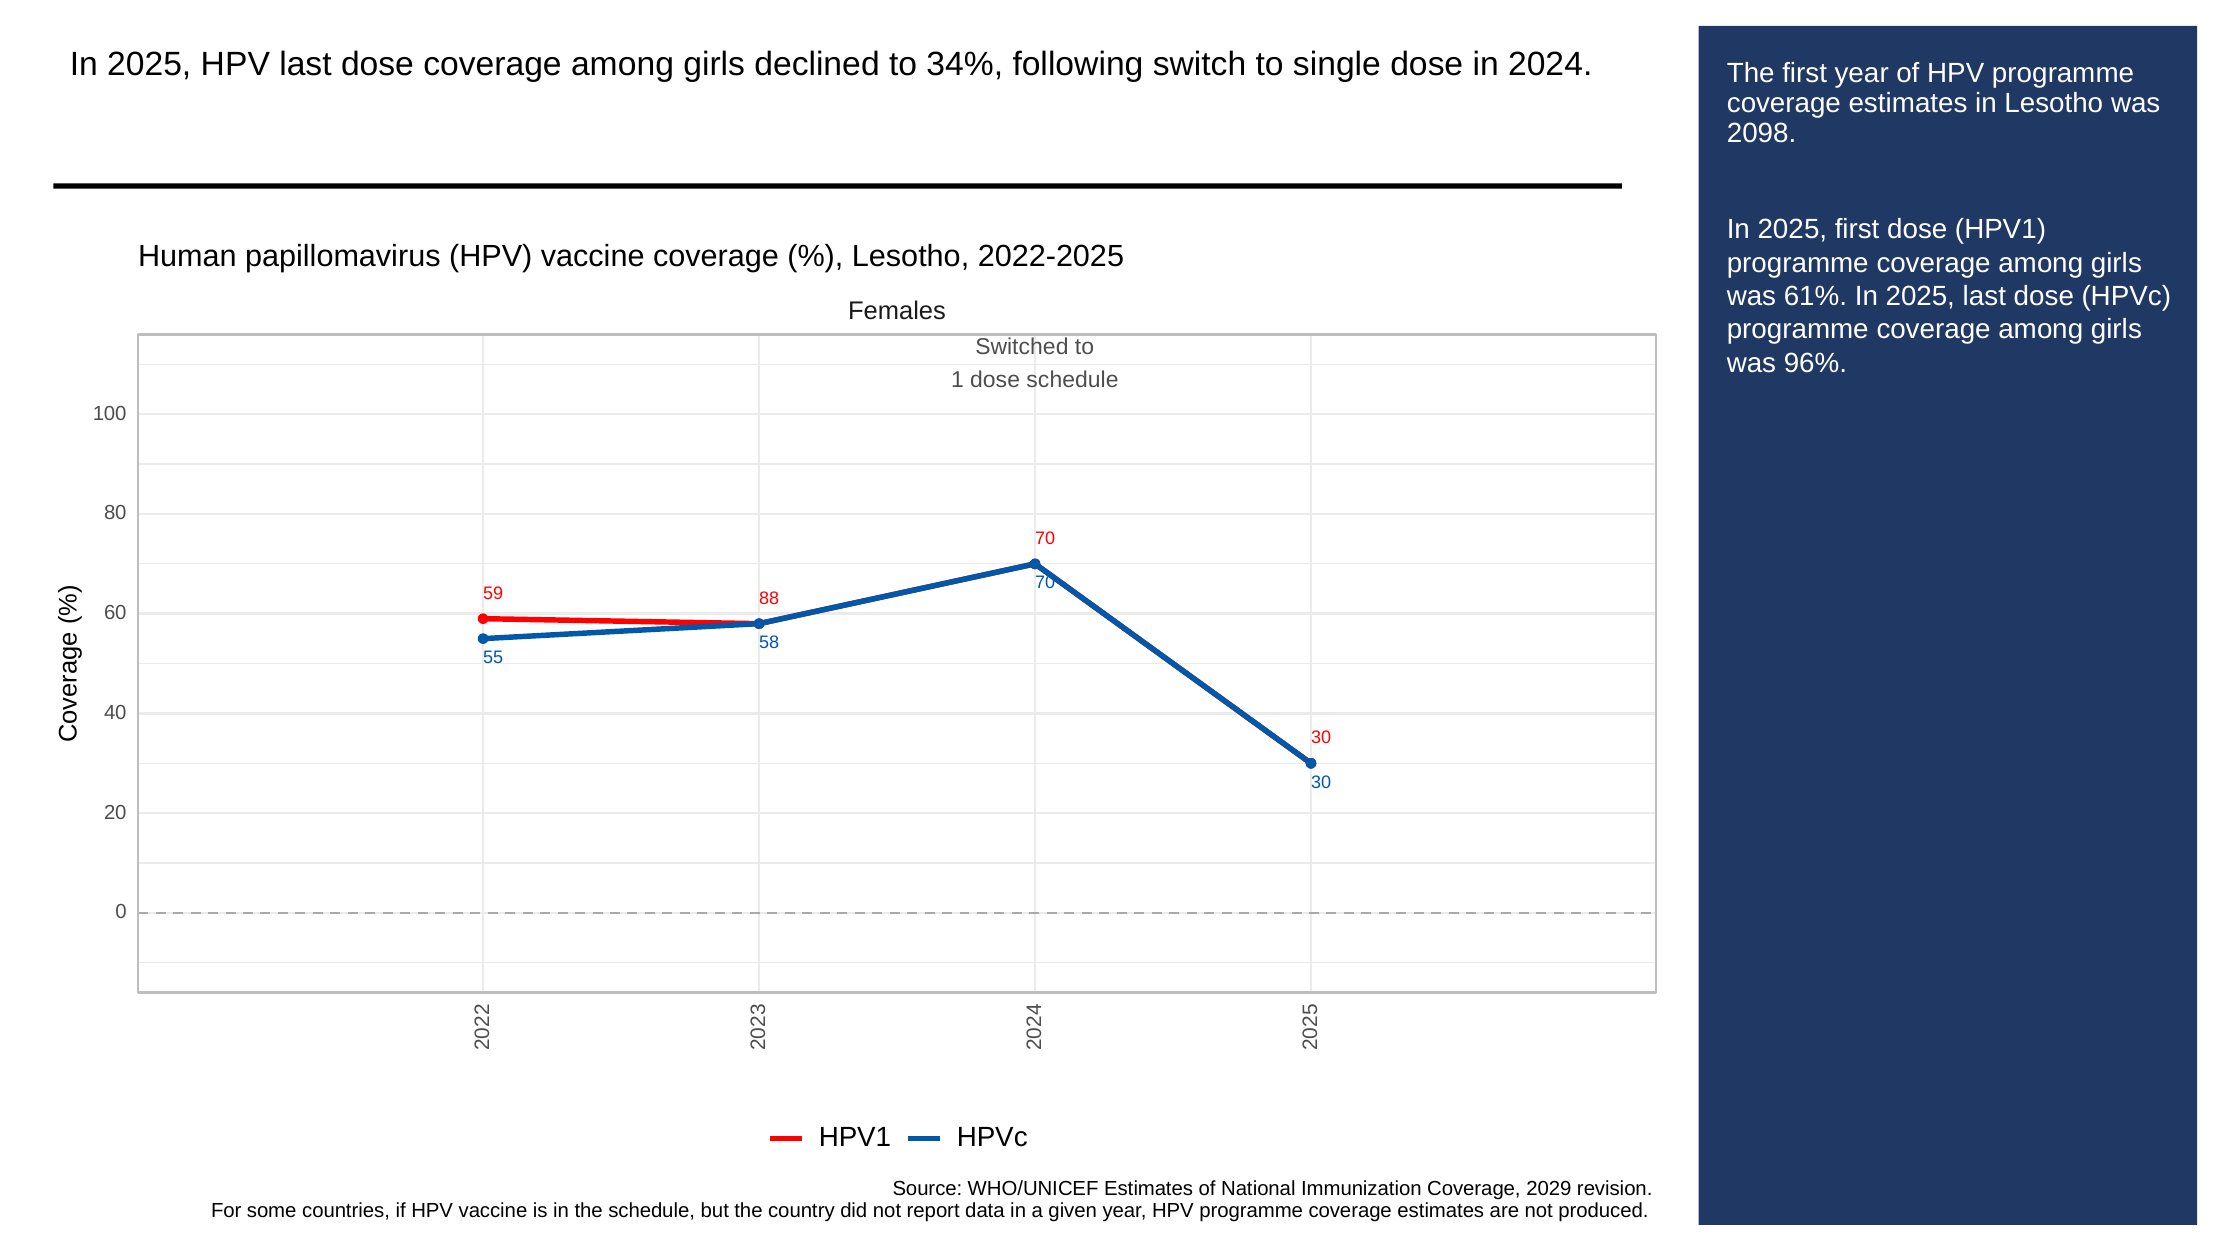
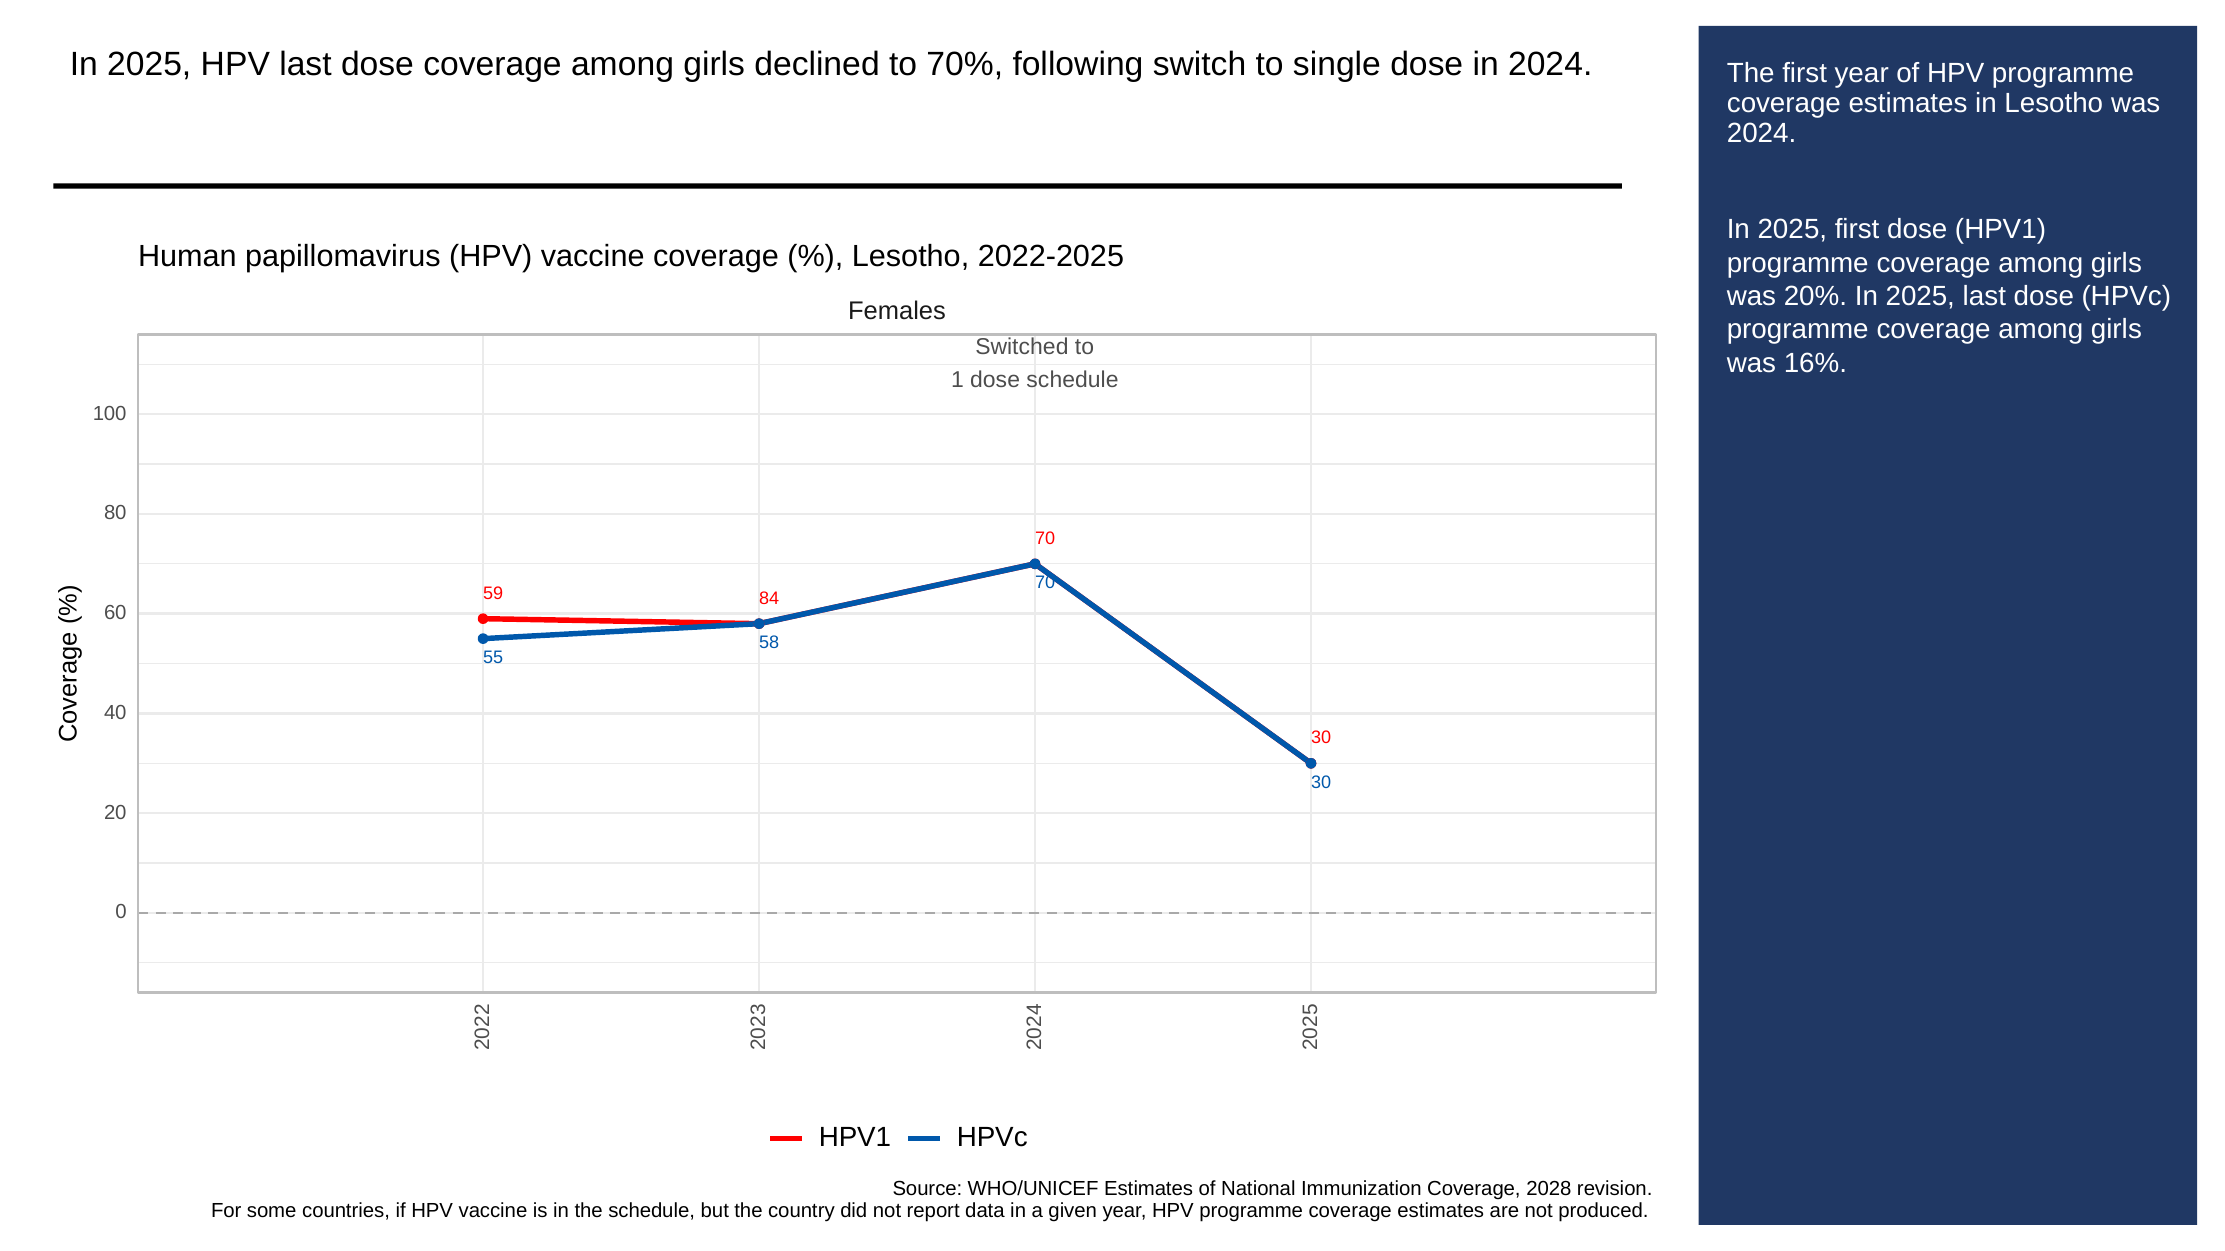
34%: 34% -> 70%
2098 at (1762, 133): 2098 -> 2024
61%: 61% -> 20%
96%: 96% -> 16%
88: 88 -> 84
2029: 2029 -> 2028
